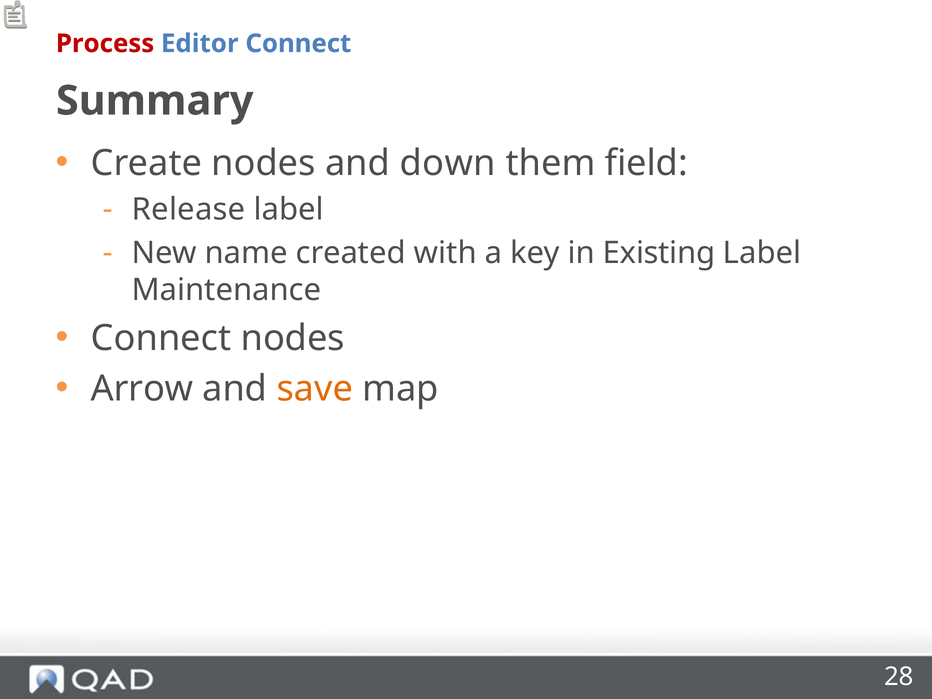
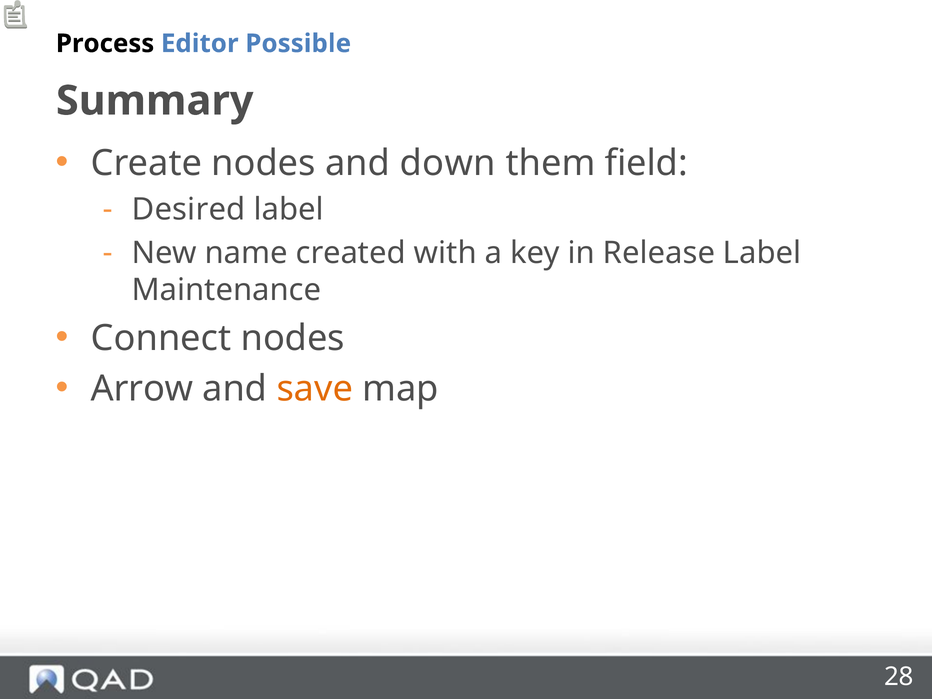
Process colour: red -> black
Editor Connect: Connect -> Possible
Release: Release -> Desired
Existing: Existing -> Release
